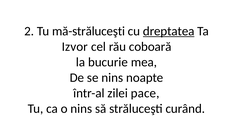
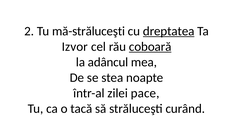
coboară underline: none -> present
bucurie: bucurie -> adâncul
se nins: nins -> stea
o nins: nins -> tacă
